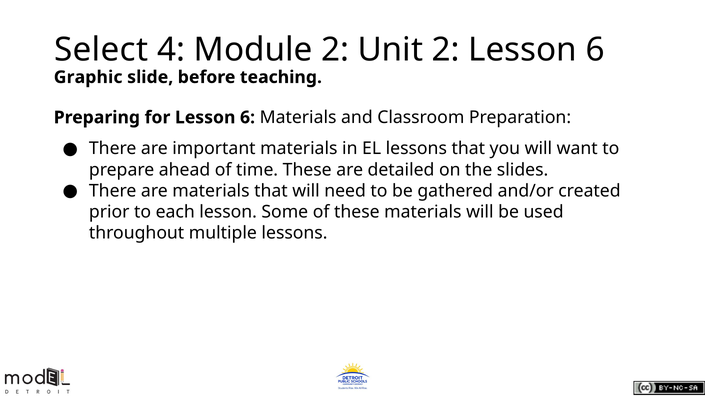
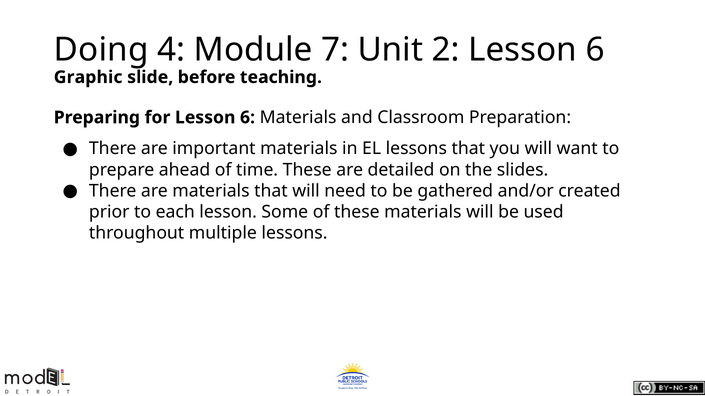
Select: Select -> Doing
Module 2: 2 -> 7
